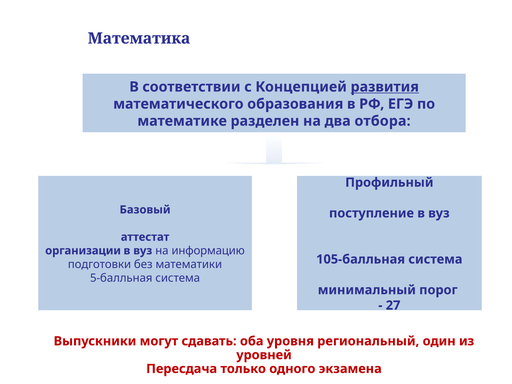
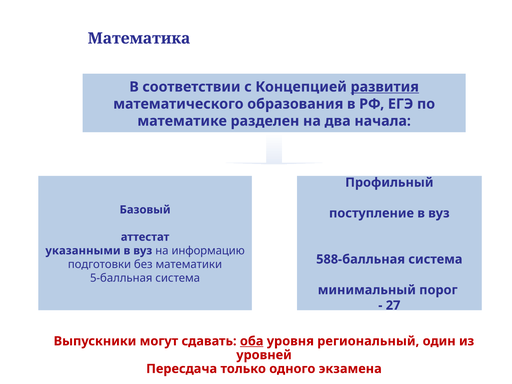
отбора: отбора -> начала
организации: организации -> указанными
105-балльная: 105-балльная -> 588-балльная
оба underline: none -> present
